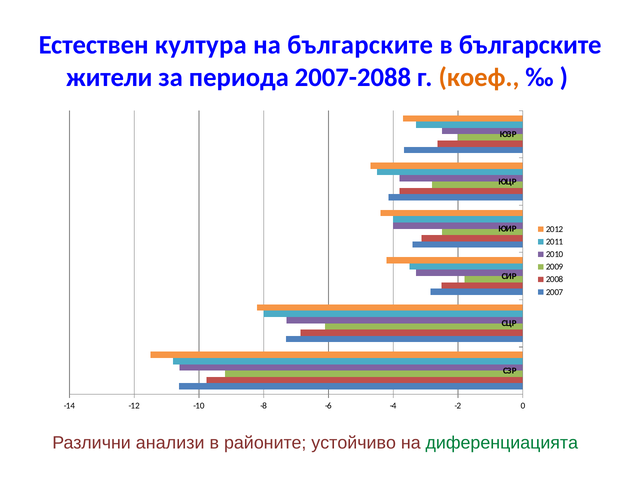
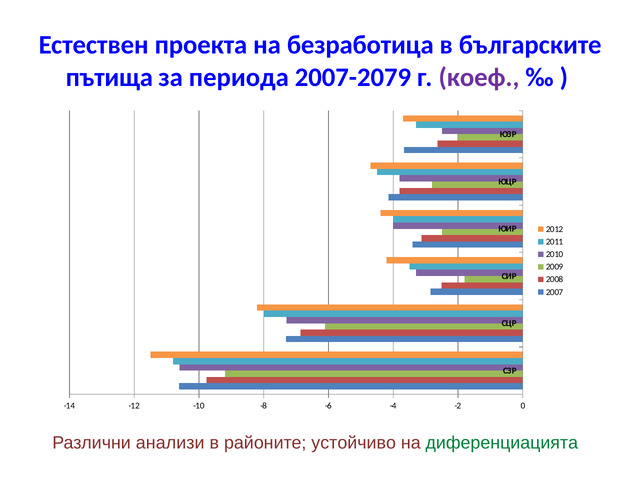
култура: култура -> проекта
на българските: българските -> безработица
жители: жители -> пътища
2007-2088: 2007-2088 -> 2007-2079
коеф colour: orange -> purple
